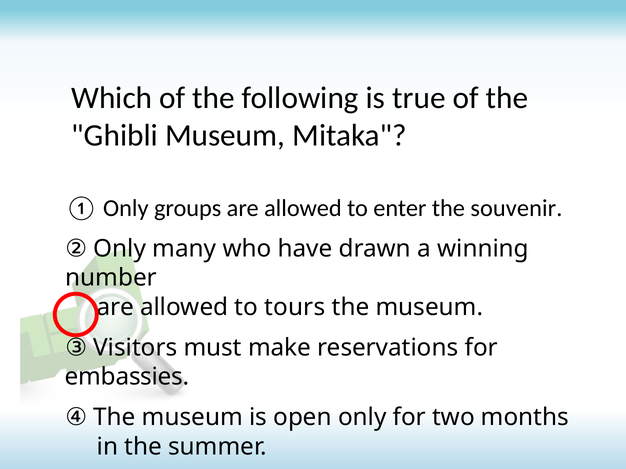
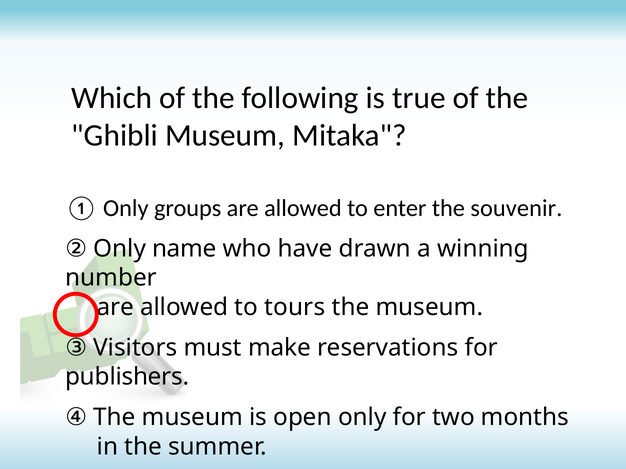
many: many -> name
embassies: embassies -> publishers
